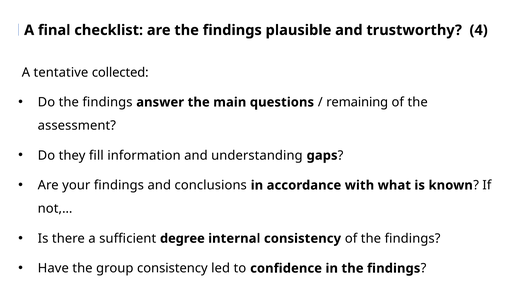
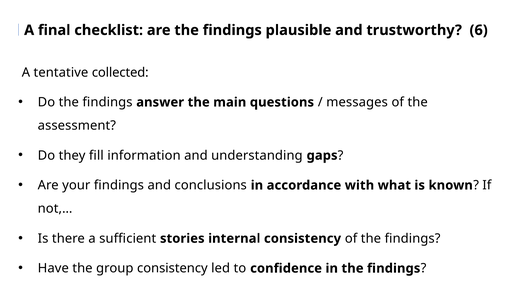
4: 4 -> 6
remaining: remaining -> messages
degree: degree -> stories
